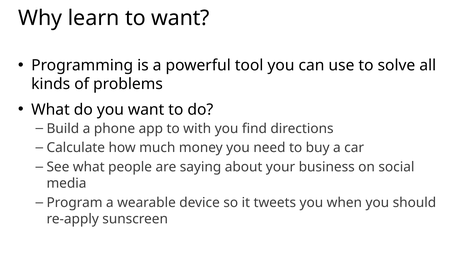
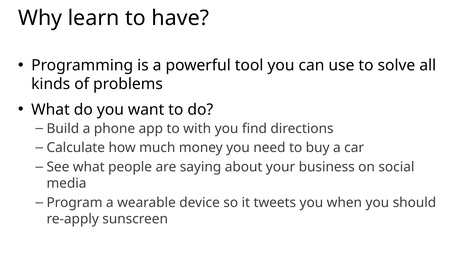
to want: want -> have
